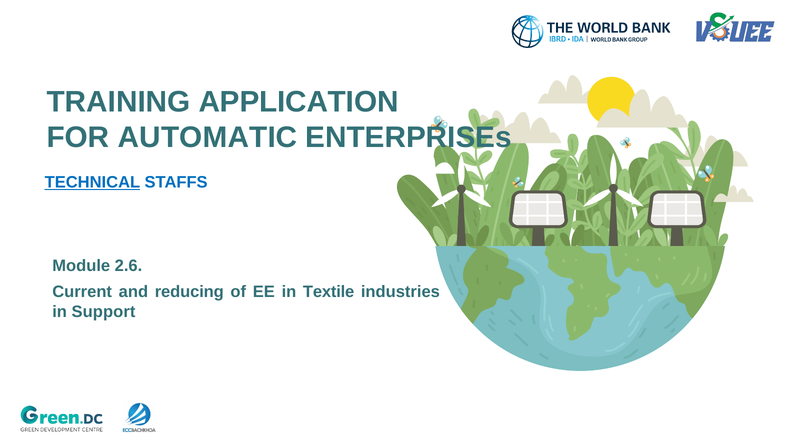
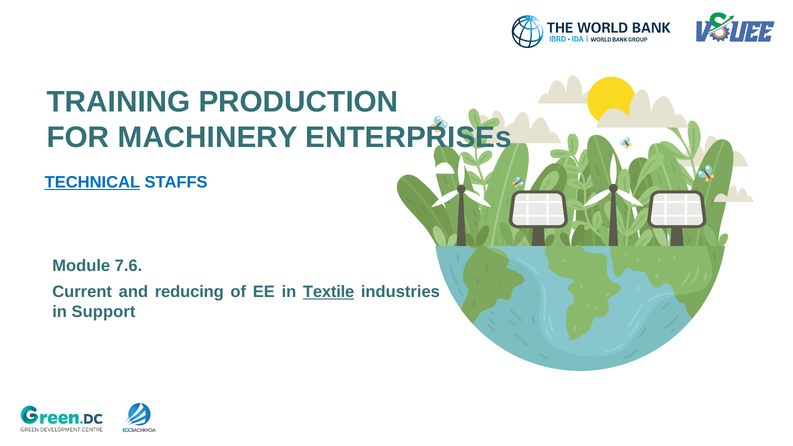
APPLICATION: APPLICATION -> PRODUCTION
AUTOMATIC: AUTOMATIC -> MACHINERY
2.6: 2.6 -> 7.6
Textile underline: none -> present
